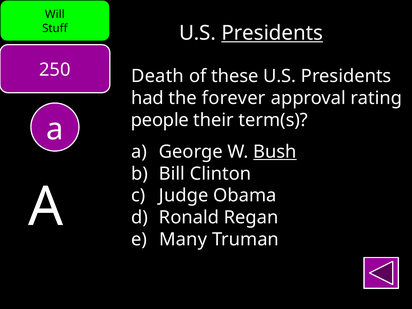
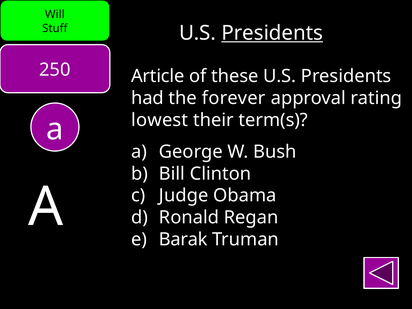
Death: Death -> Article
people: people -> lowest
Bush underline: present -> none
Many: Many -> Barak
